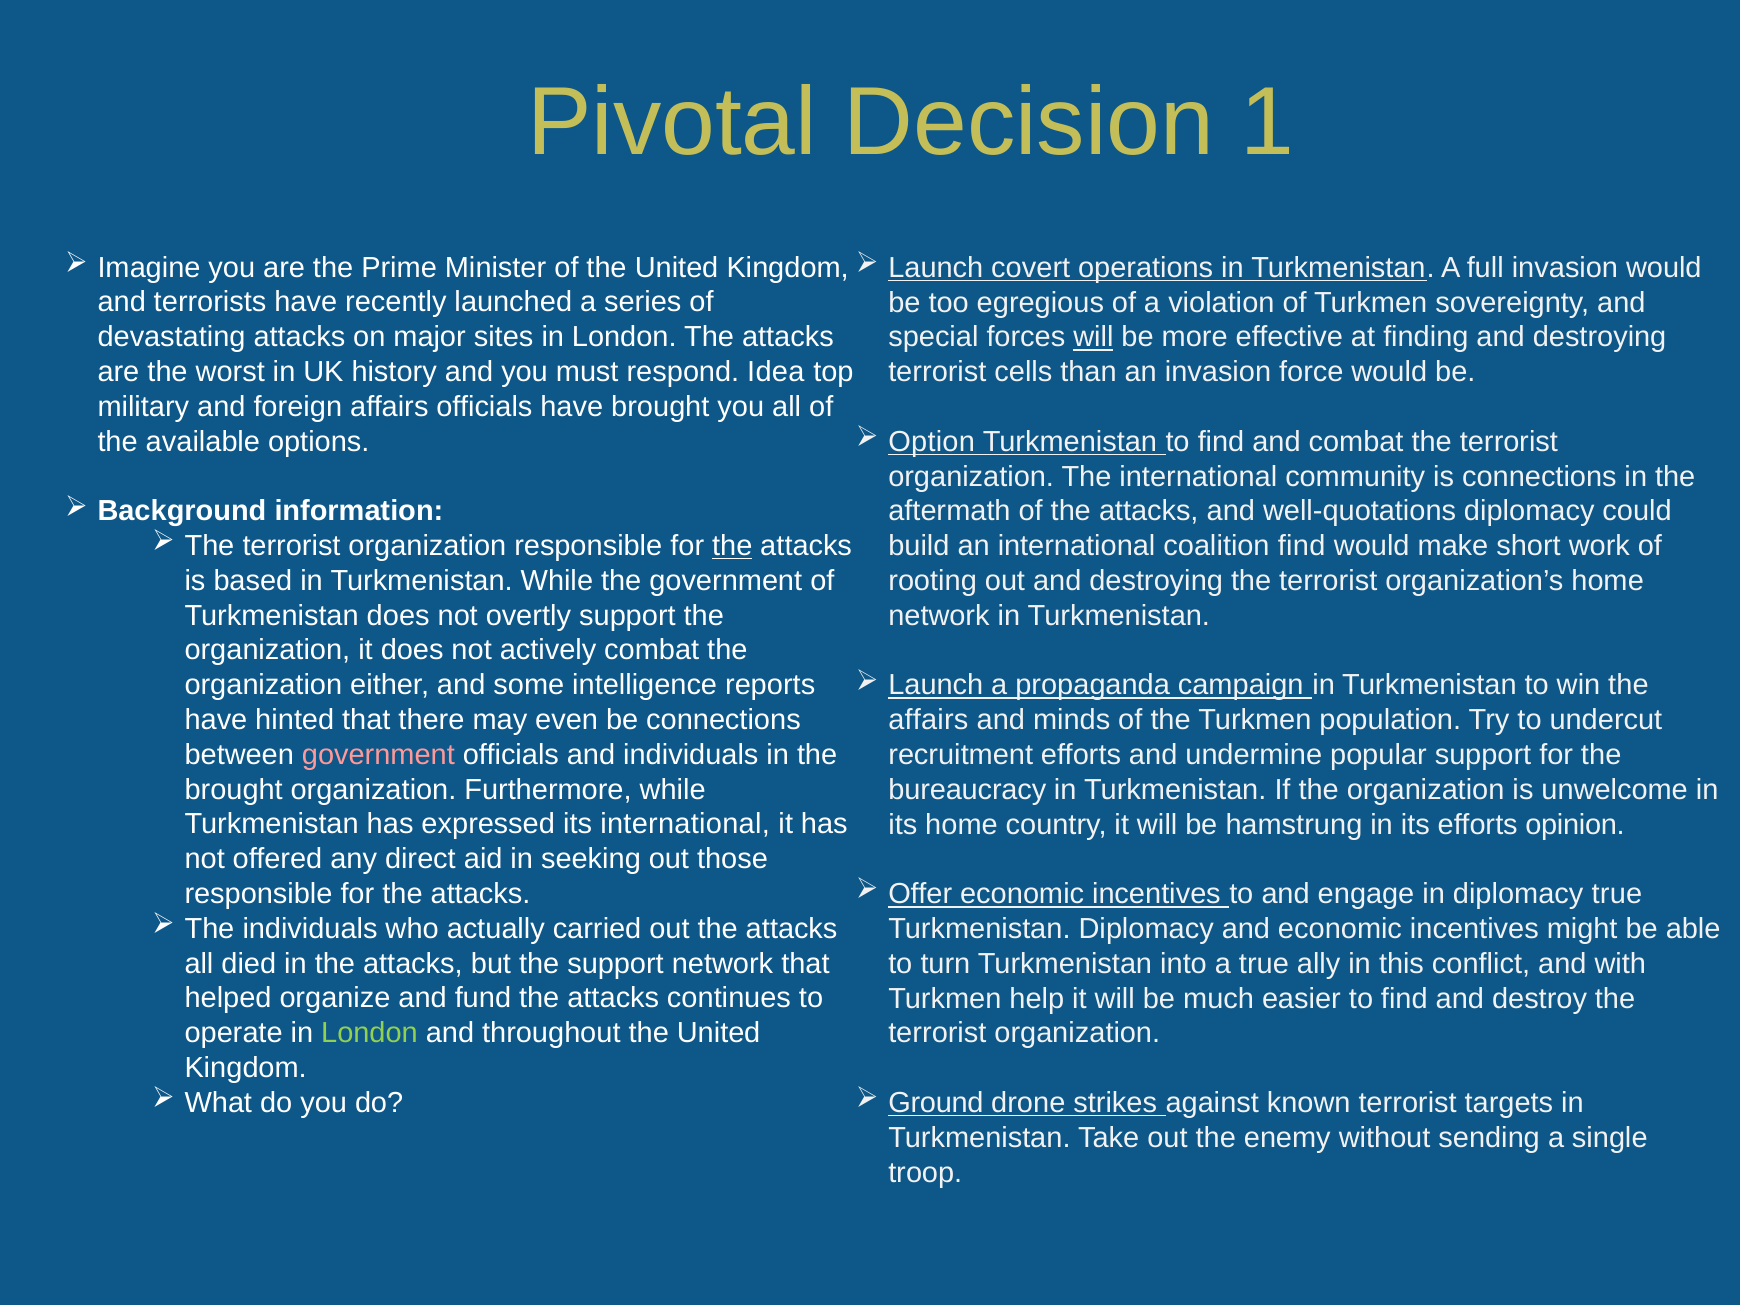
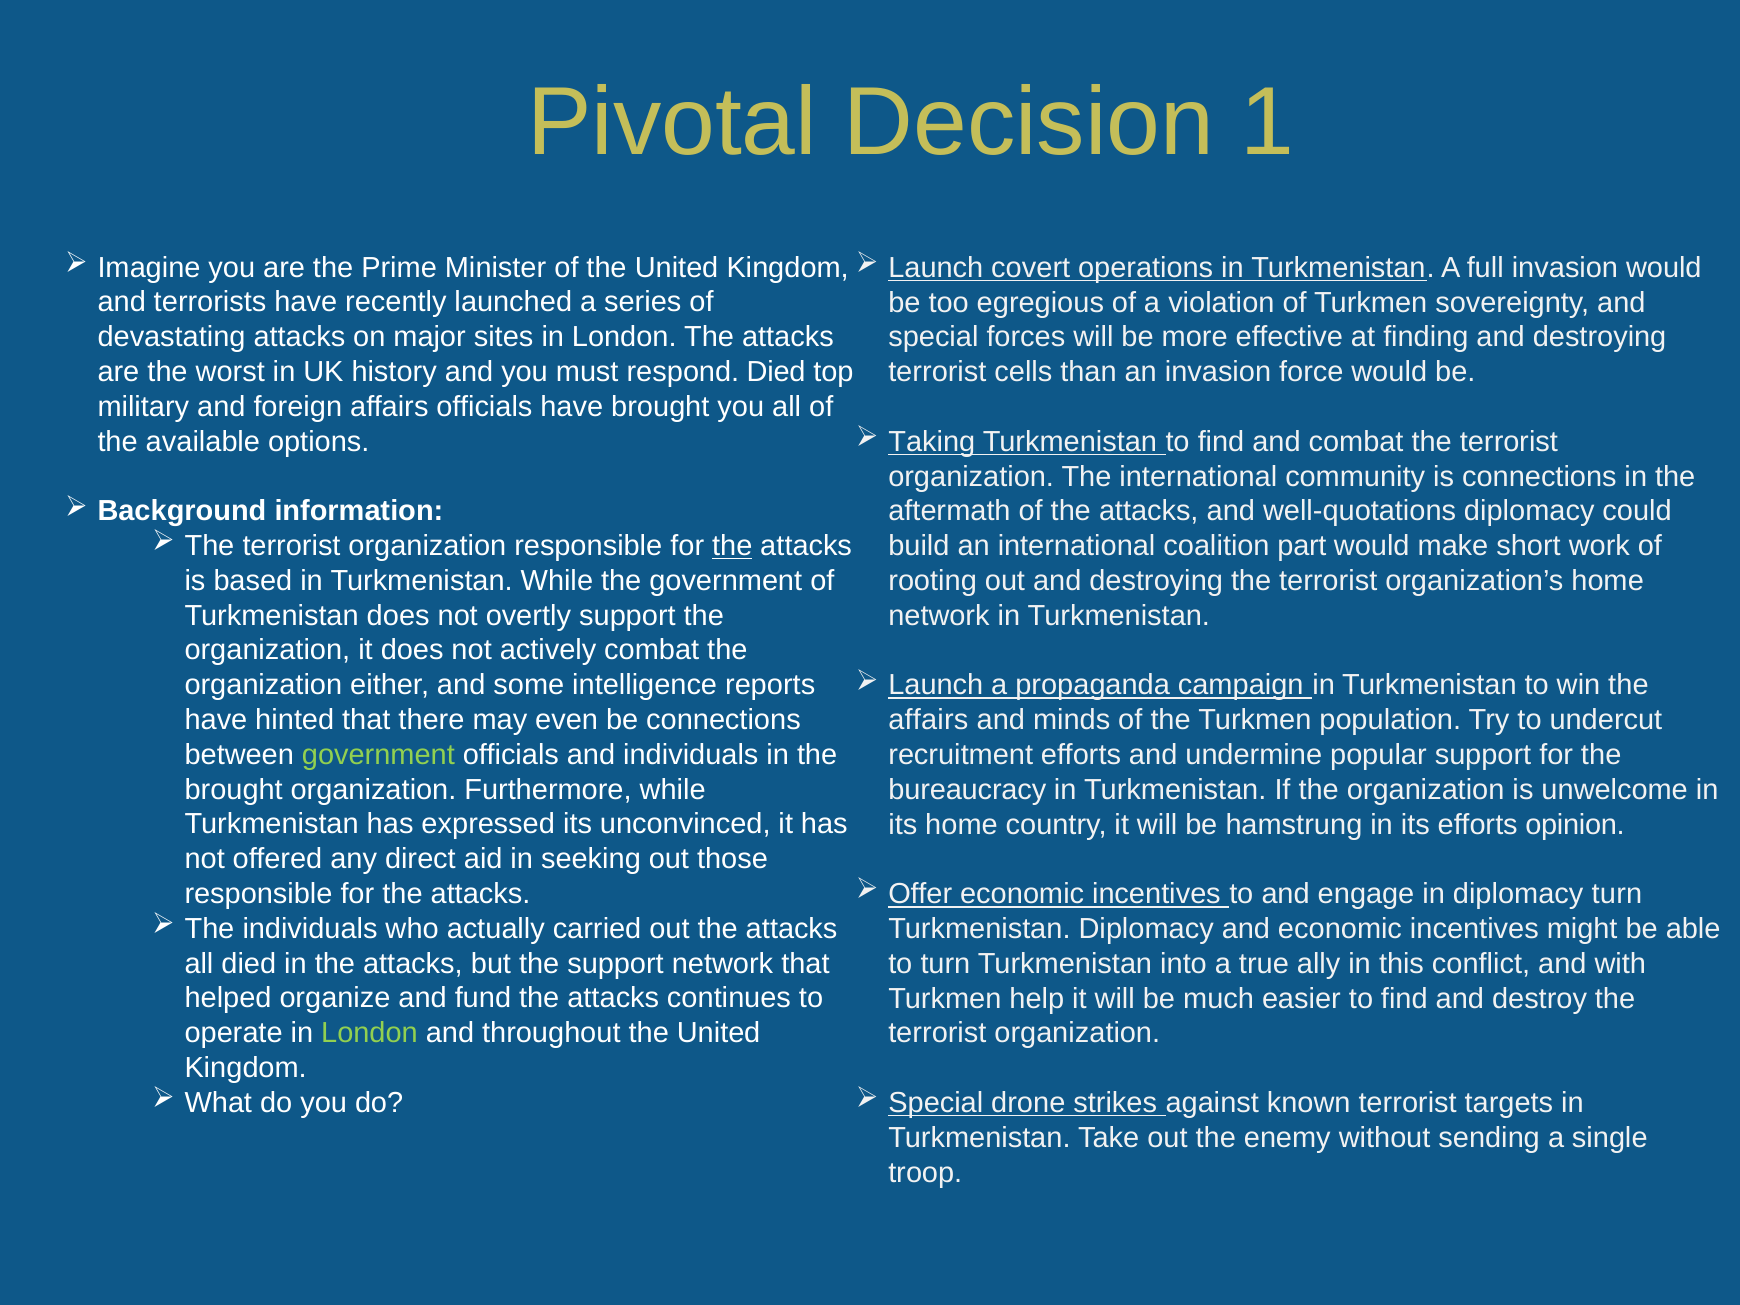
will at (1093, 337) underline: present -> none
respond Idea: Idea -> Died
Option: Option -> Taking
coalition find: find -> part
government at (378, 755) colour: pink -> light green
its international: international -> unconvinced
diplomacy true: true -> turn
Ground at (936, 1103): Ground -> Special
